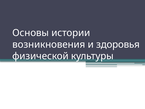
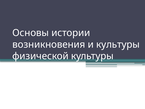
и здоровья: здоровья -> культуры
